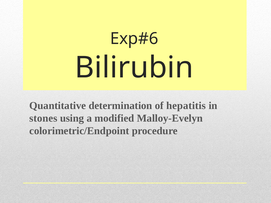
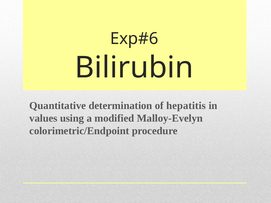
stones: stones -> values
